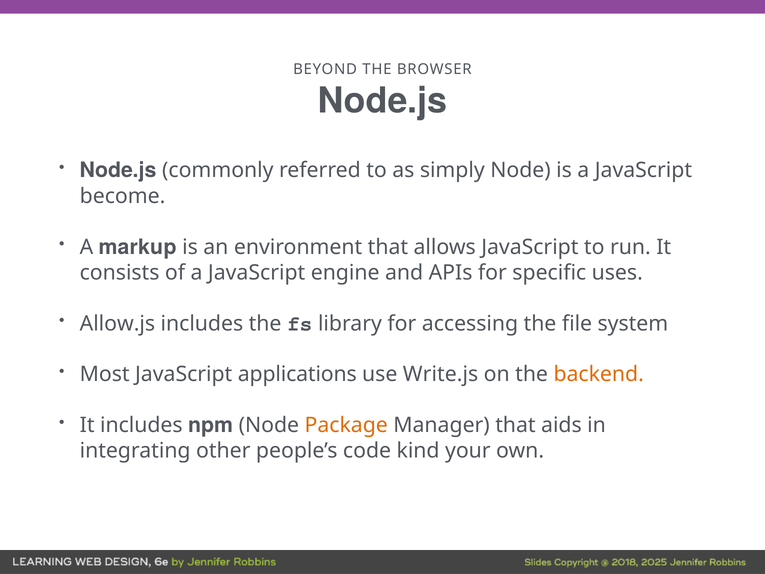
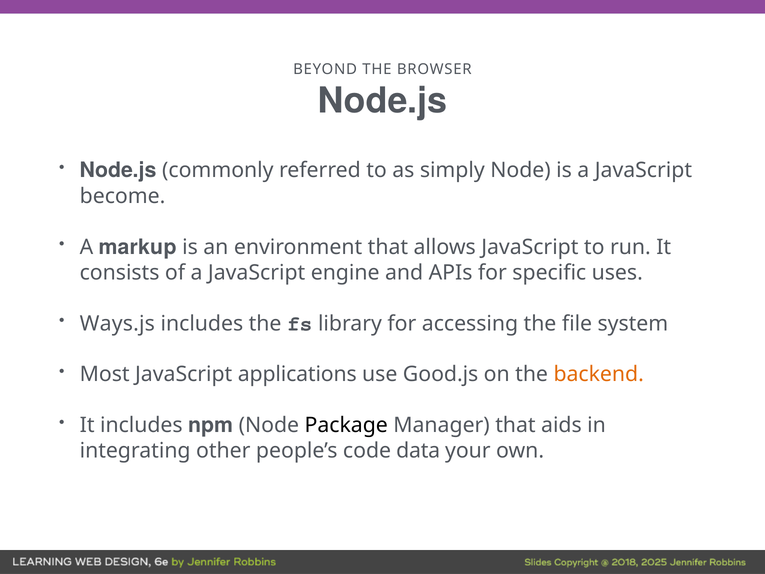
Allow.js: Allow.js -> Ways.js
Write.js: Write.js -> Good.js
Package colour: orange -> black
kind: kind -> data
